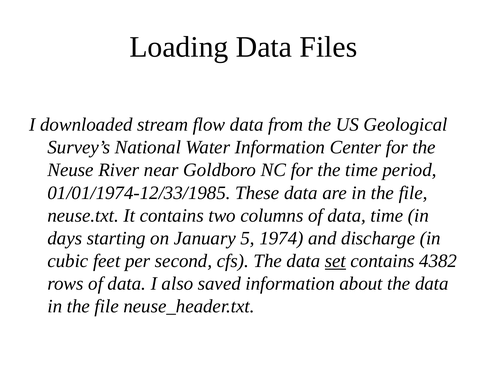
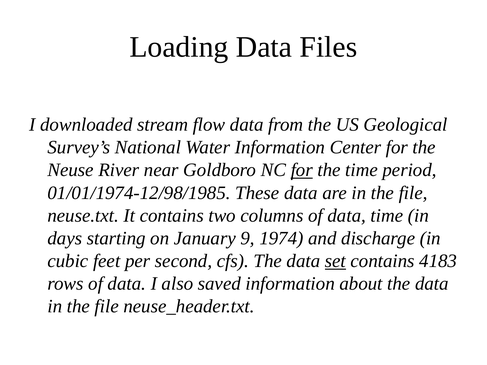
for at (302, 170) underline: none -> present
01/01/1974-12/33/1985: 01/01/1974-12/33/1985 -> 01/01/1974-12/98/1985
5: 5 -> 9
4382: 4382 -> 4183
